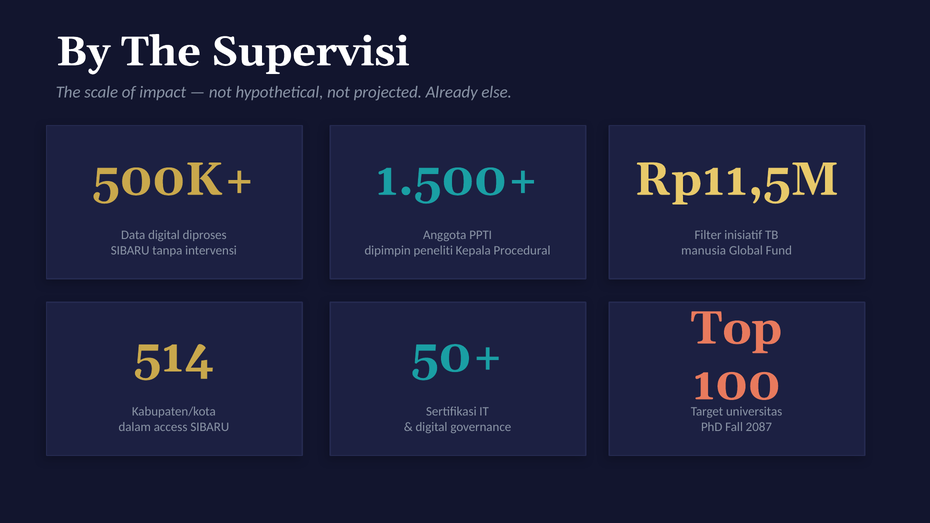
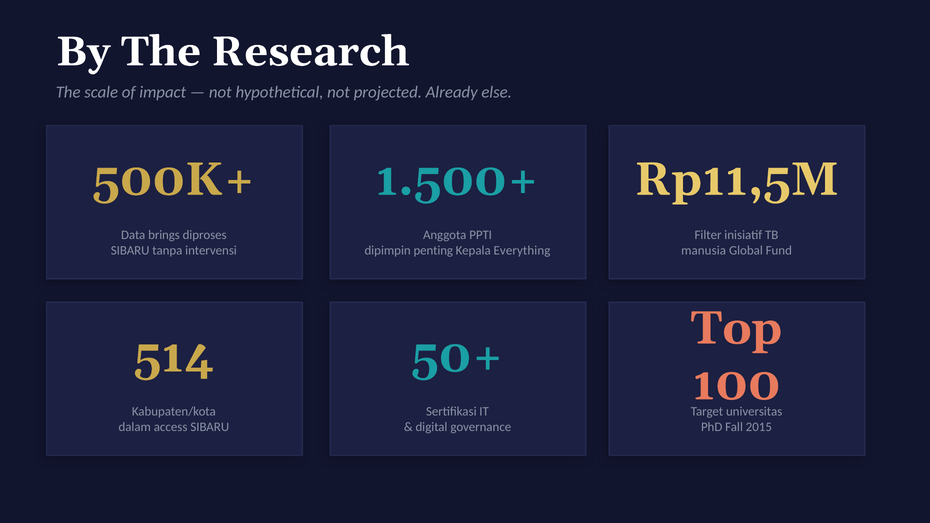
Supervisi: Supervisi -> Research
Data digital: digital -> brings
peneliti: peneliti -> penting
Procedural: Procedural -> Everything
2087: 2087 -> 2015
